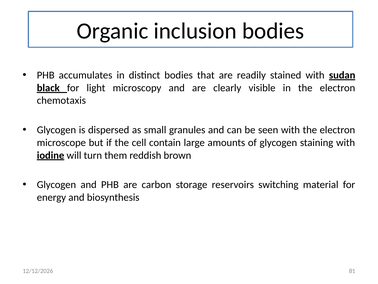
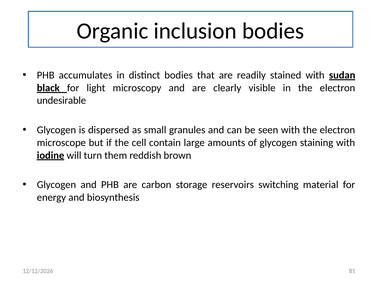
chemotaxis: chemotaxis -> undesirable
